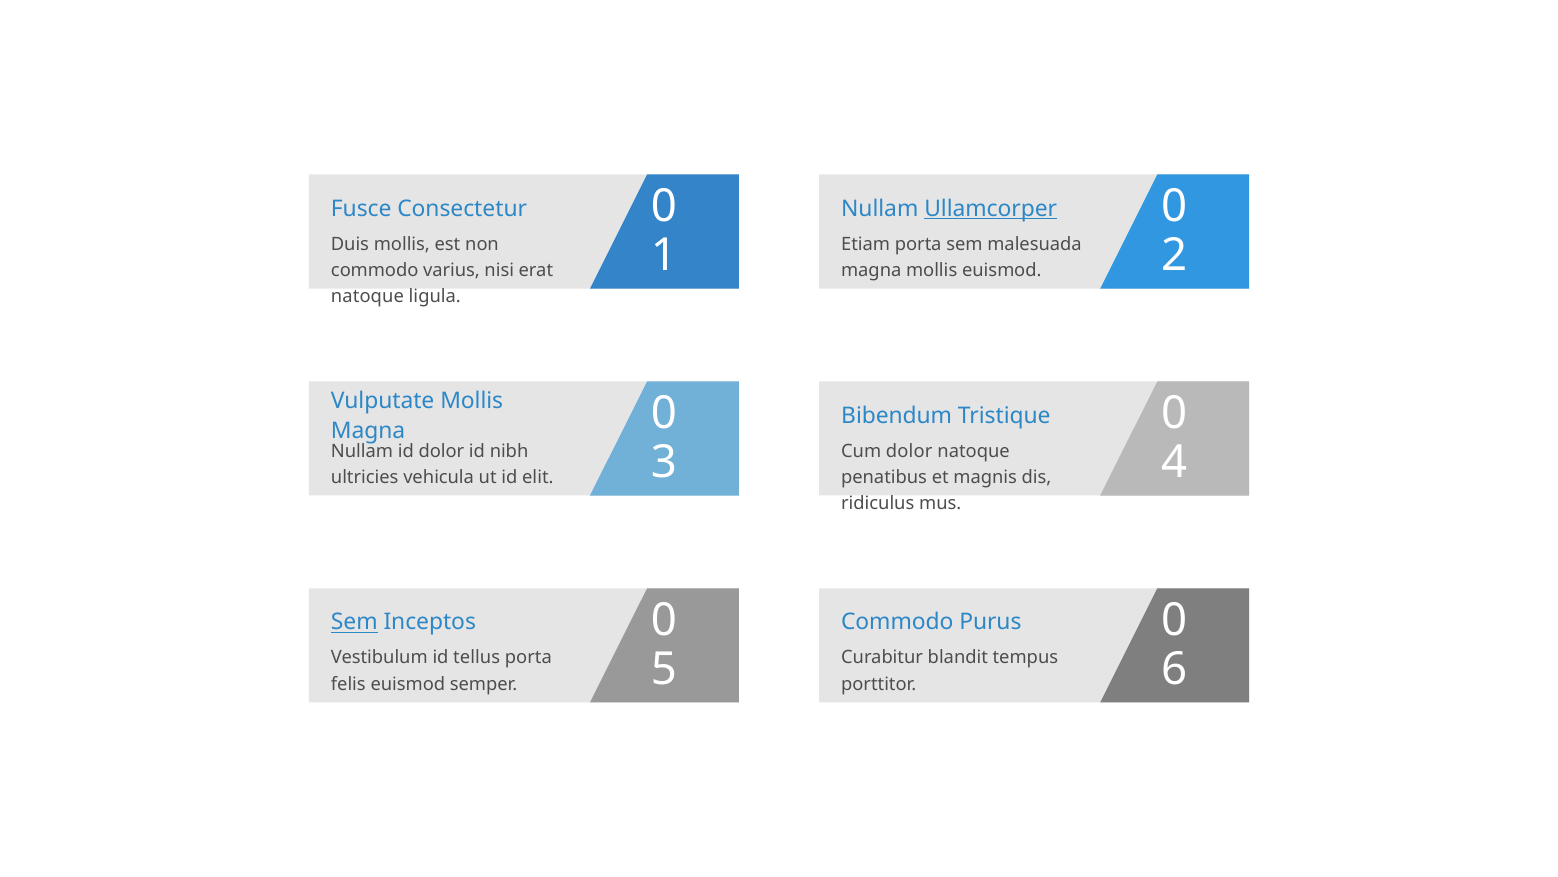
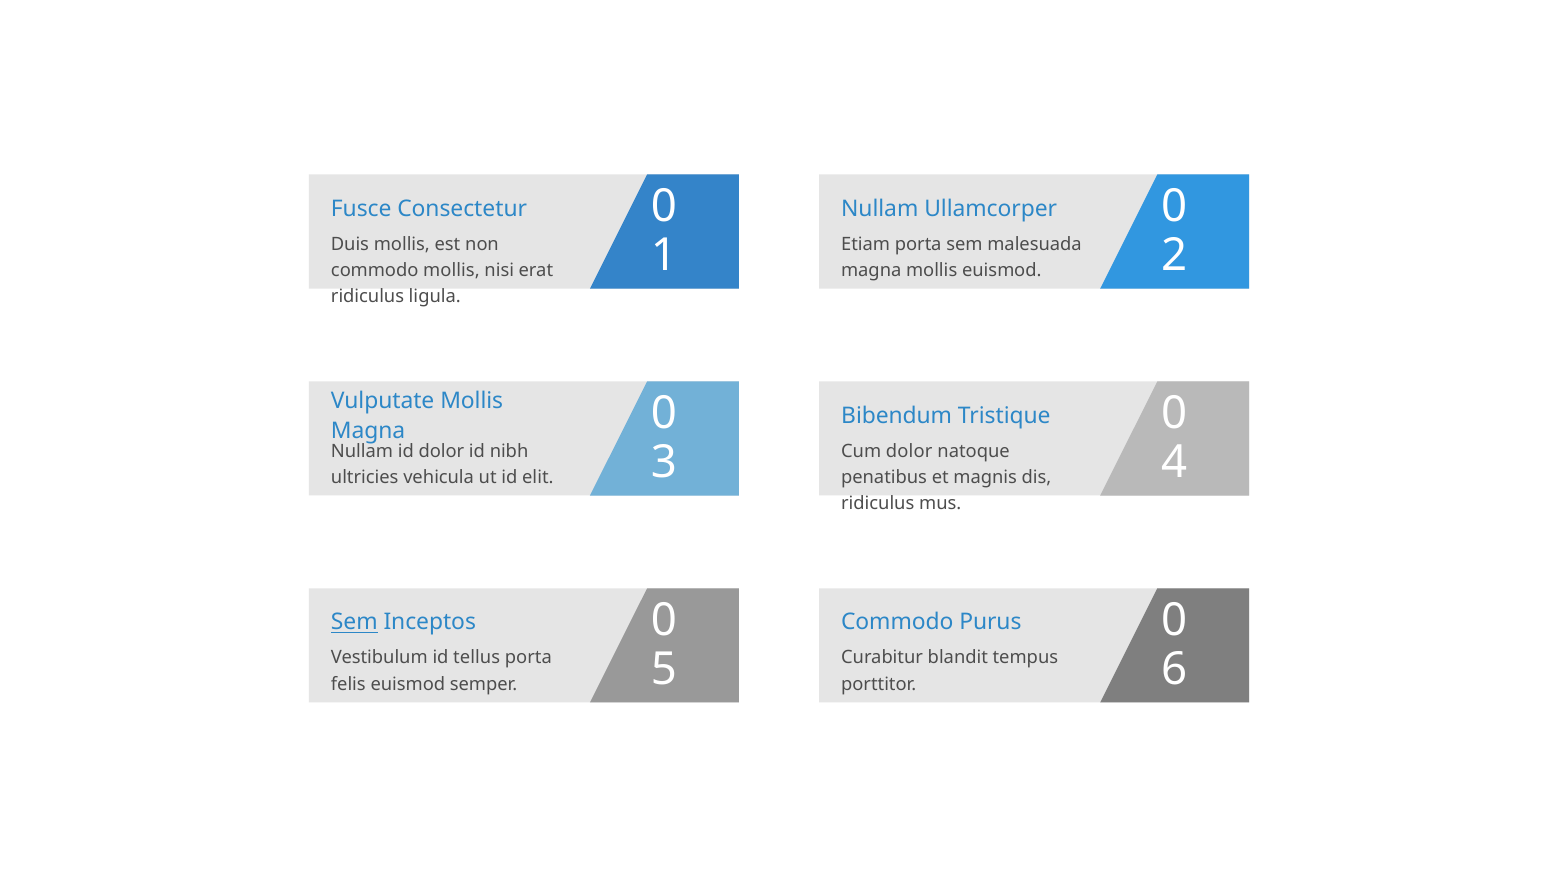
Ullamcorper underline: present -> none
commodo varius: varius -> mollis
natoque at (367, 296): natoque -> ridiculus
